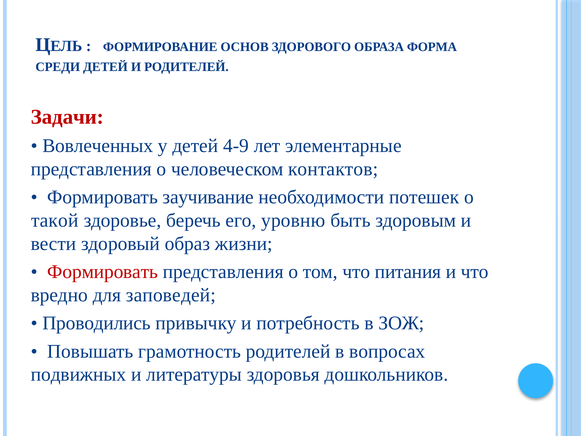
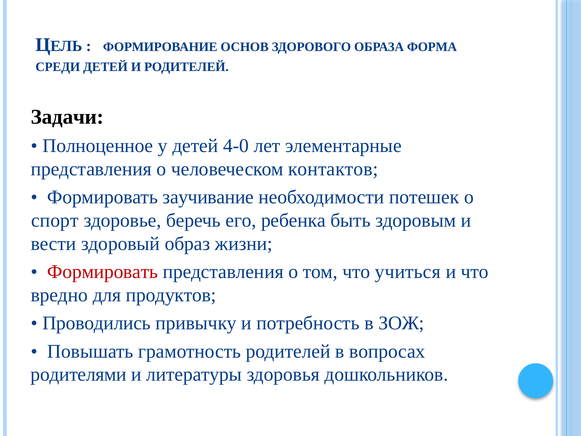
Задачи colour: red -> black
Вовлеченных: Вовлеченных -> Полноценное
4-9: 4-9 -> 4-0
такой: такой -> спорт
уровню: уровню -> ребенка
питания: питания -> учиться
заповедей: заповедей -> продуктов
подвижных: подвижных -> родителями
